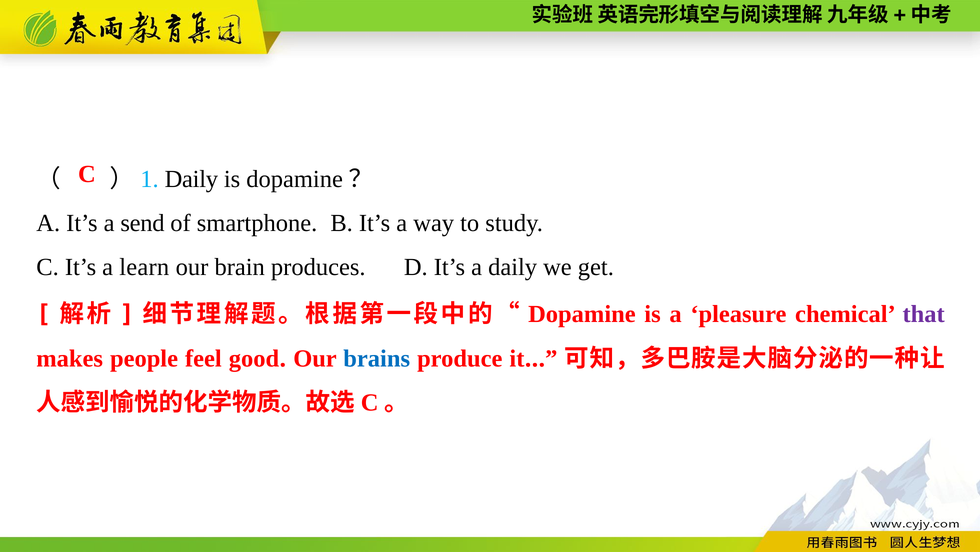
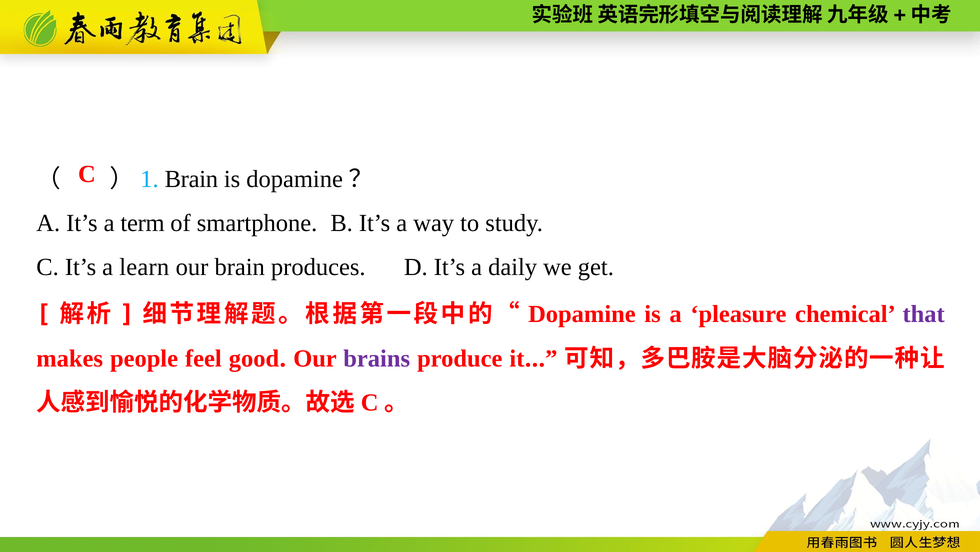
）1 Daily: Daily -> Brain
send: send -> term
brains colour: blue -> purple
